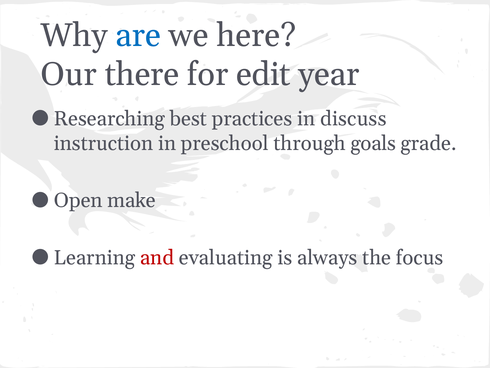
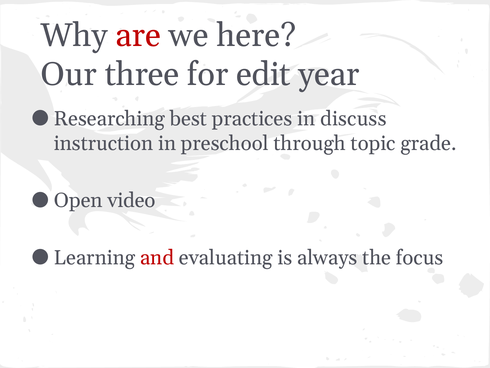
are colour: blue -> red
there: there -> three
goals: goals -> topic
make: make -> video
